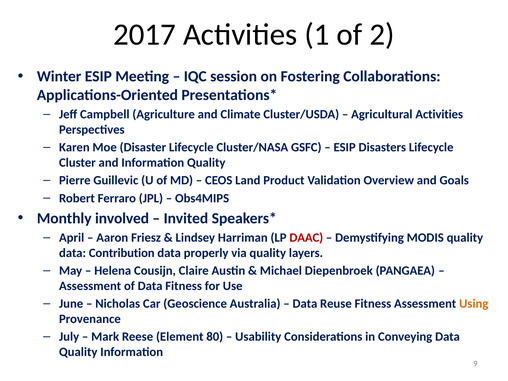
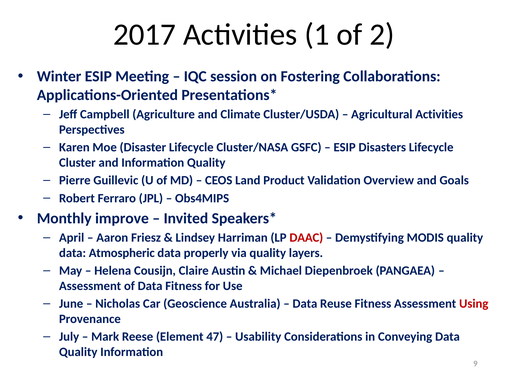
involved: involved -> improve
Contribution: Contribution -> Atmospheric
Using colour: orange -> red
80: 80 -> 47
